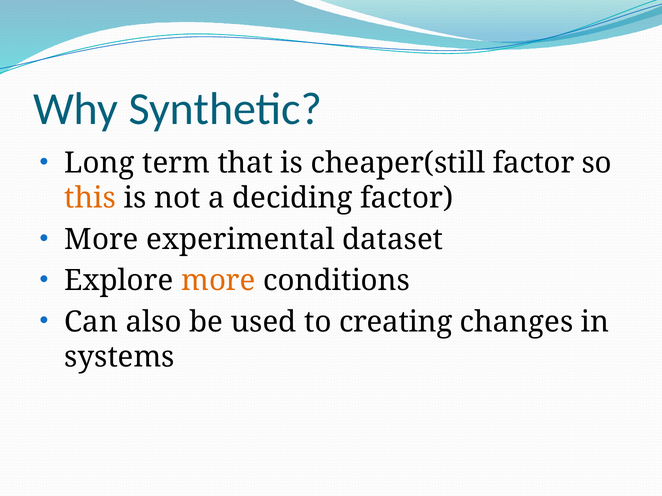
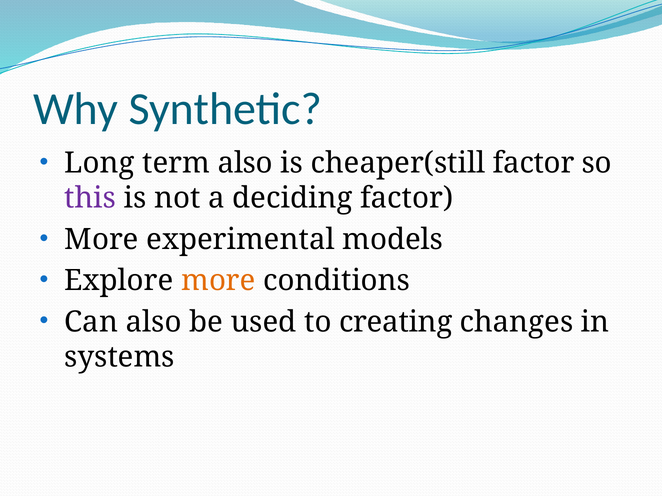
term that: that -> also
this colour: orange -> purple
dataset: dataset -> models
